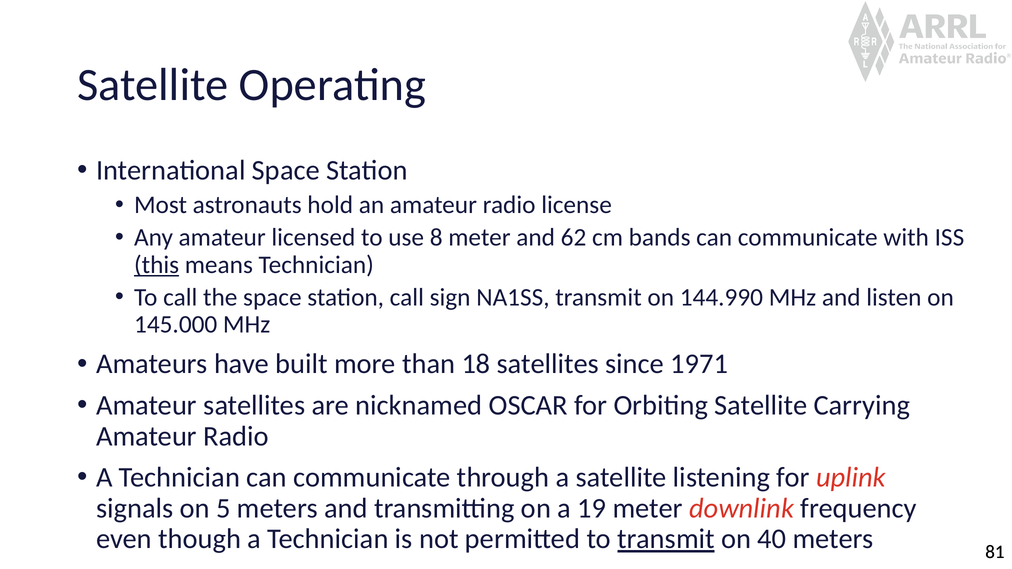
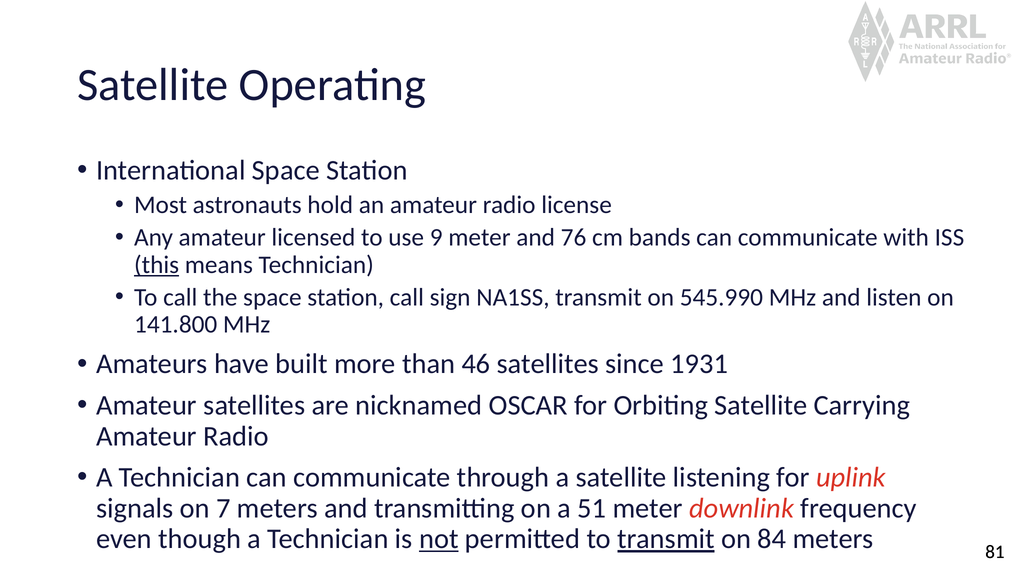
8: 8 -> 9
62: 62 -> 76
144.990: 144.990 -> 545.990
145.000: 145.000 -> 141.800
18: 18 -> 46
1971: 1971 -> 1931
5: 5 -> 7
19: 19 -> 51
not underline: none -> present
40: 40 -> 84
